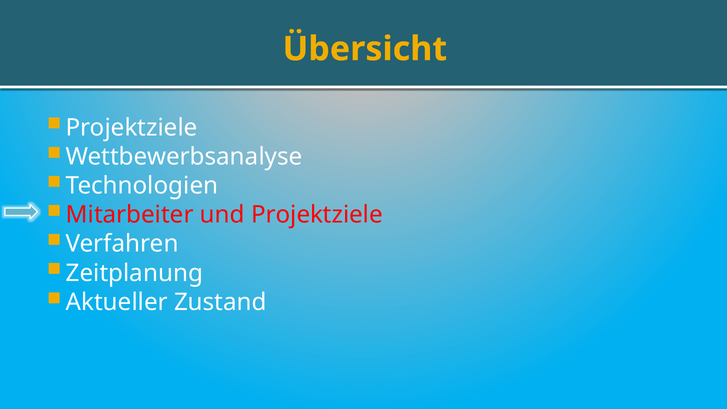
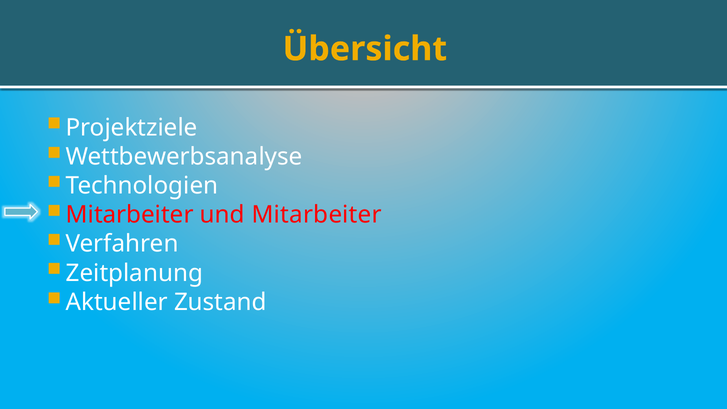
und Projektziele: Projektziele -> Mitarbeiter
